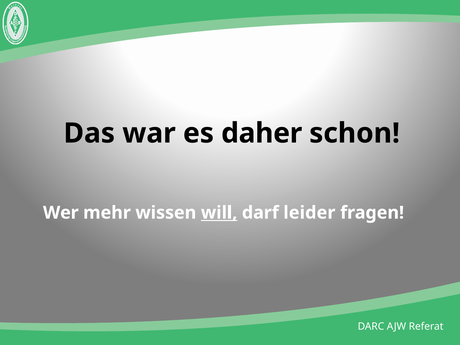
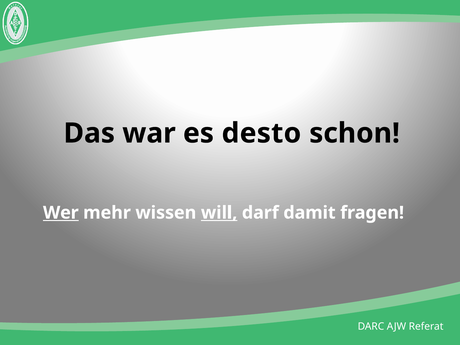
daher: daher -> desto
Wer underline: none -> present
leider: leider -> damit
